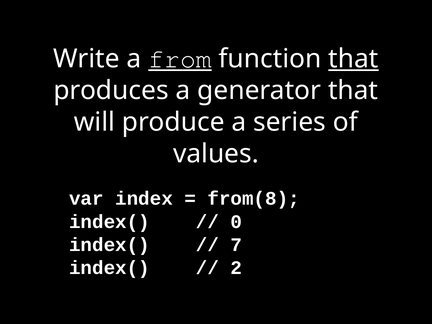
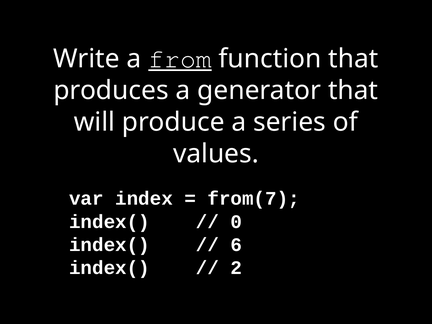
that at (353, 59) underline: present -> none
from(8: from(8 -> from(7
7: 7 -> 6
